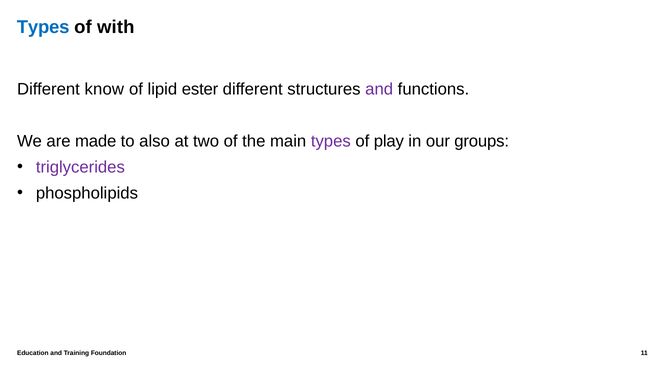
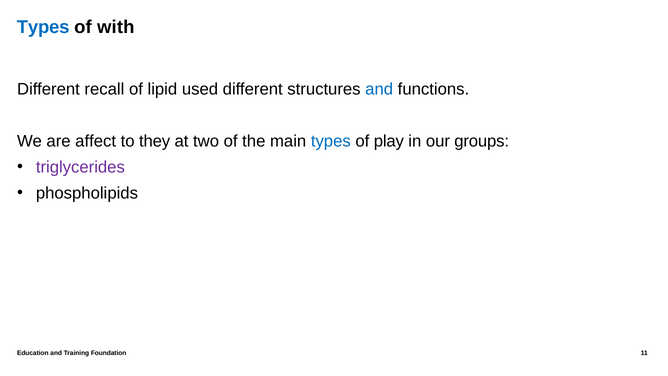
know: know -> recall
ester: ester -> used
and at (379, 89) colour: purple -> blue
made: made -> affect
also: also -> they
types at (331, 141) colour: purple -> blue
